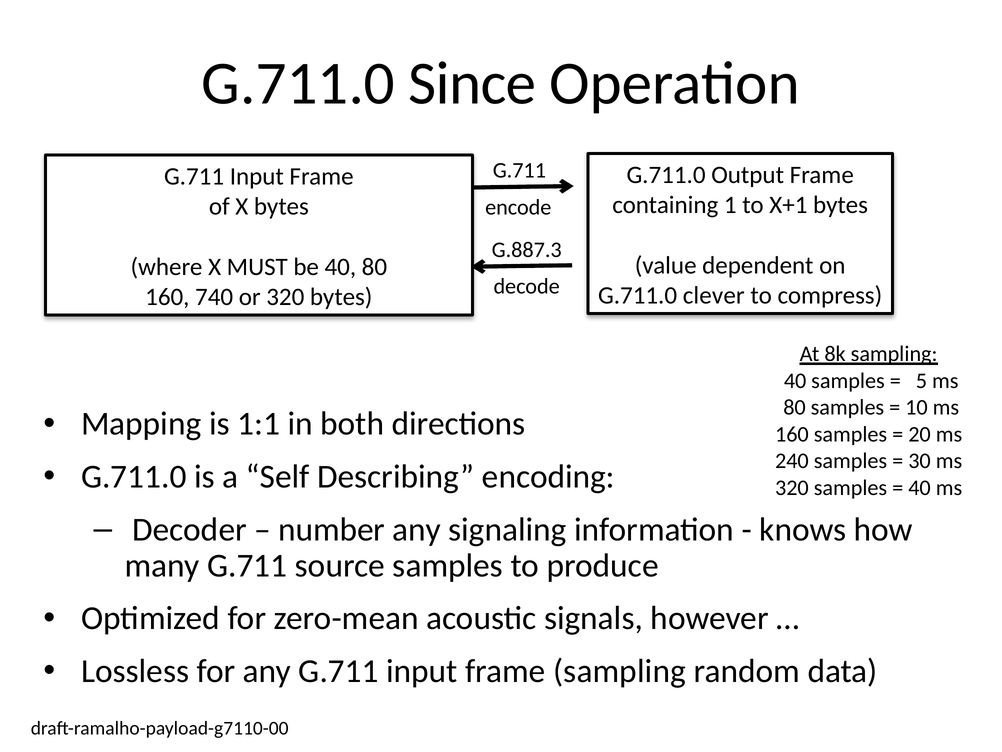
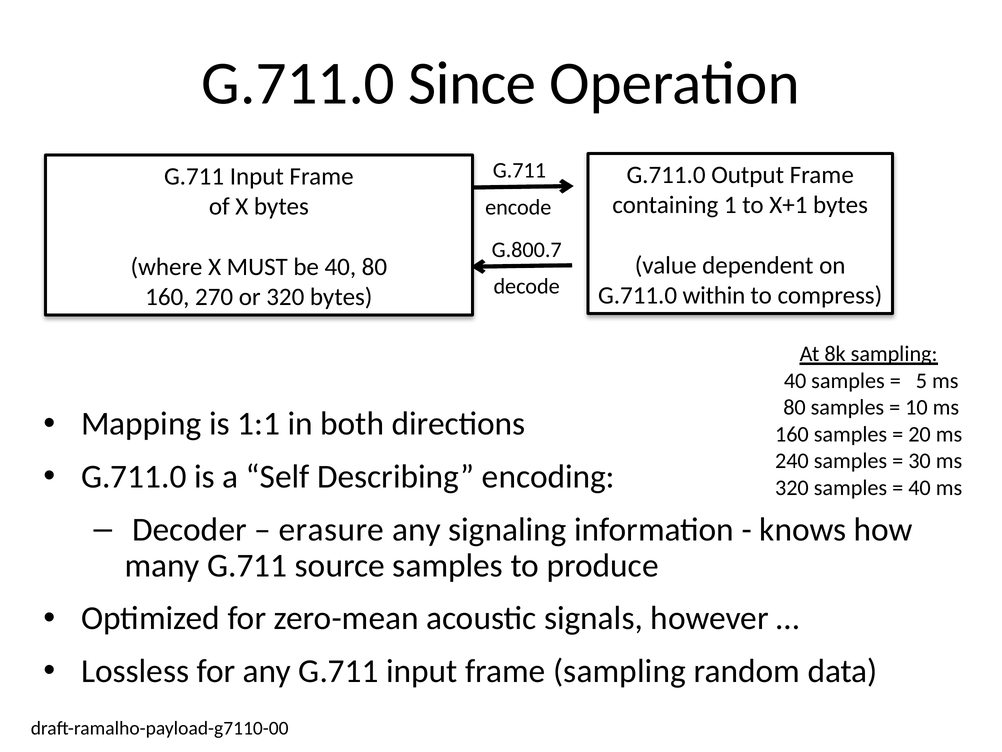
G.887.3: G.887.3 -> G.800.7
clever: clever -> within
740: 740 -> 270
number: number -> erasure
